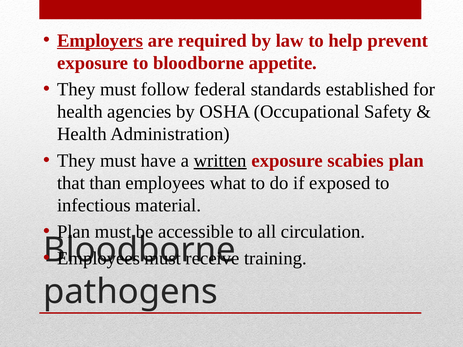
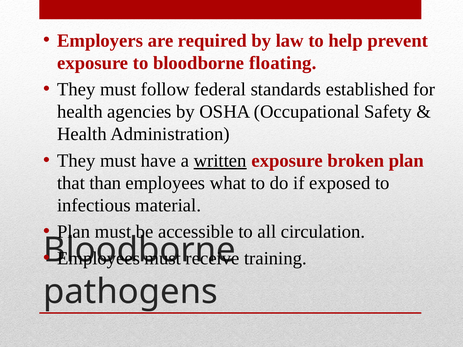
Employers underline: present -> none
appetite: appetite -> floating
scabies: scabies -> broken
